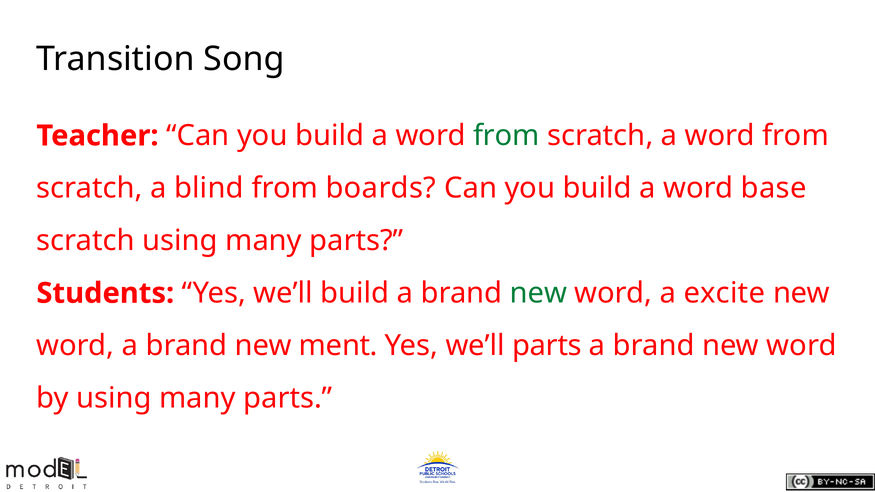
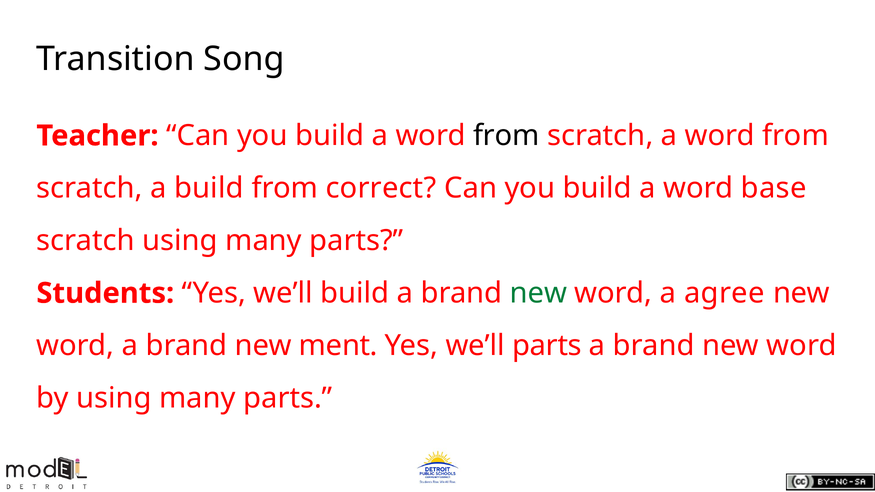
from at (506, 136) colour: green -> black
a blind: blind -> build
boards: boards -> correct
excite: excite -> agree
